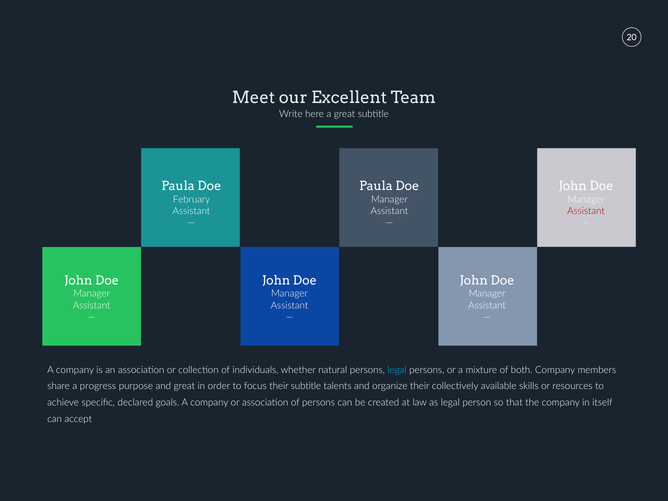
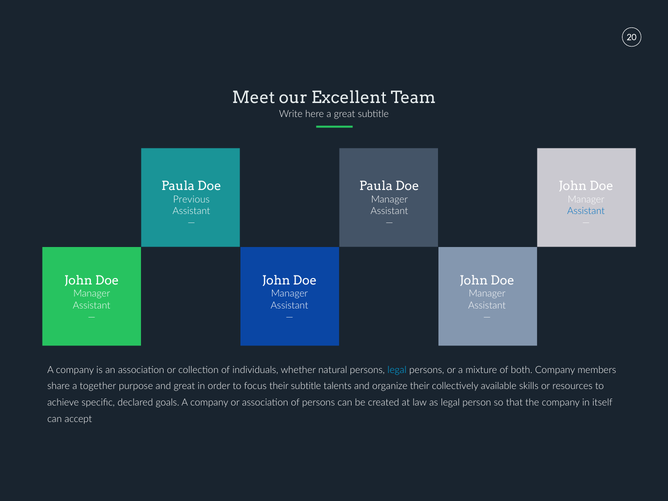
February: February -> Previous
Assistant at (586, 211) colour: red -> blue
progress: progress -> together
